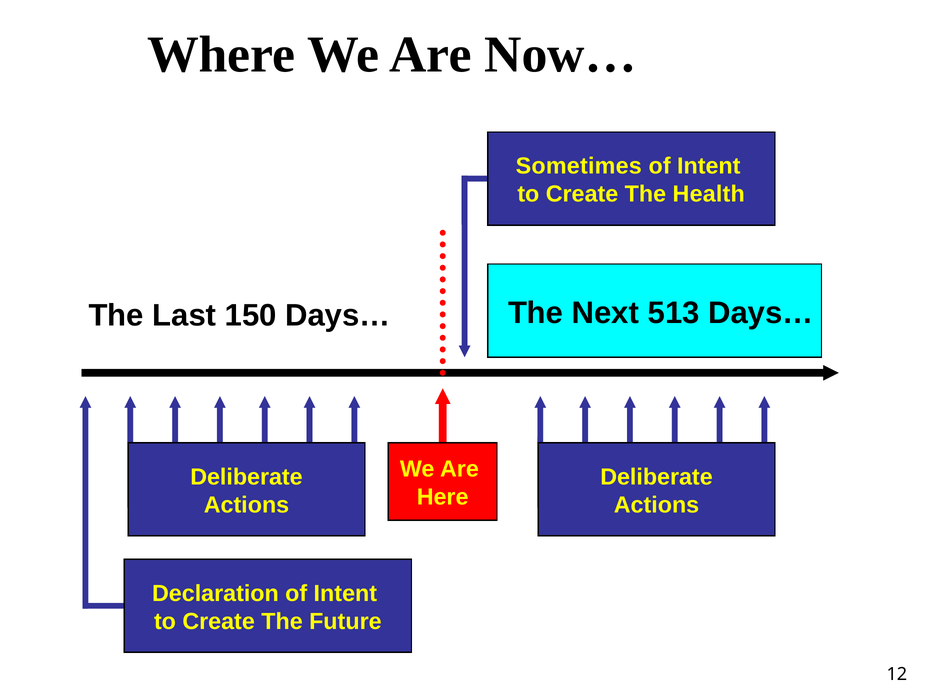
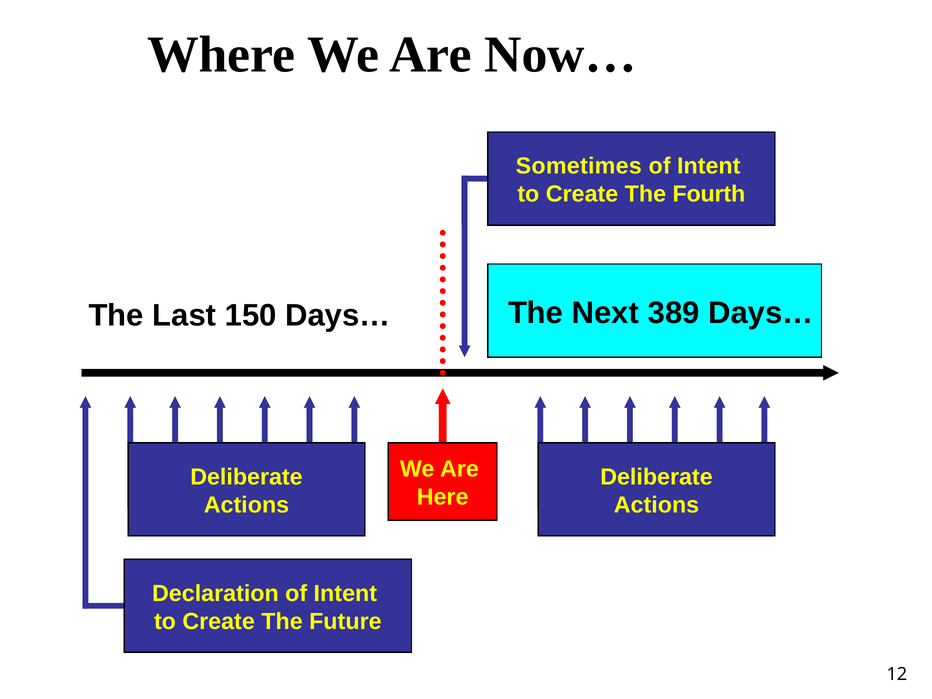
Health: Health -> Fourth
513: 513 -> 389
